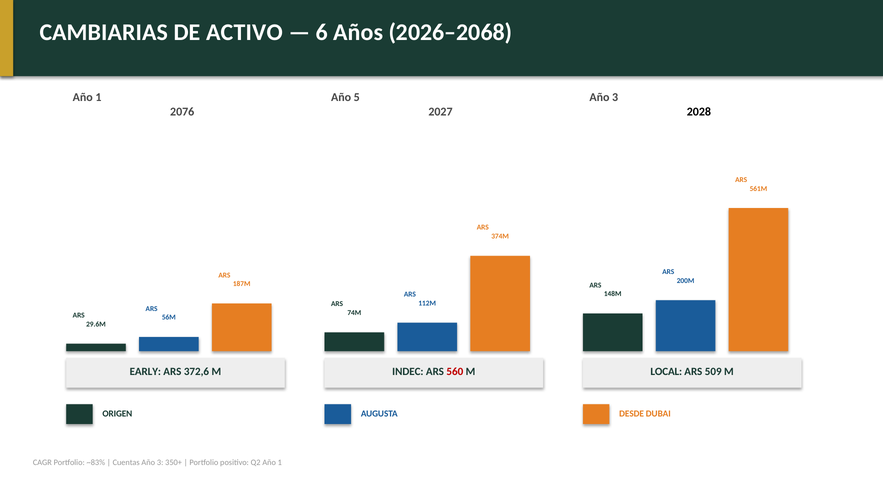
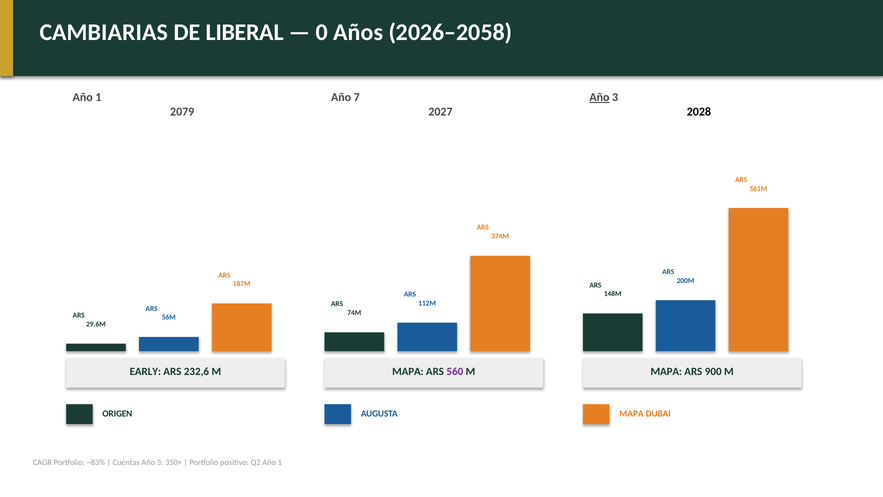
ACTIVO: ACTIVO -> LIBERAL
6: 6 -> 0
2026–2068: 2026–2068 -> 2026–2058
5: 5 -> 7
Año at (599, 97) underline: none -> present
2076: 2076 -> 2079
372,6: 372,6 -> 232,6
INDEC at (408, 372): INDEC -> MAPA
560 colour: red -> purple
LOCAL at (666, 372): LOCAL -> MAPA
509: 509 -> 900
AUGUSTA DESDE: DESDE -> MAPA
